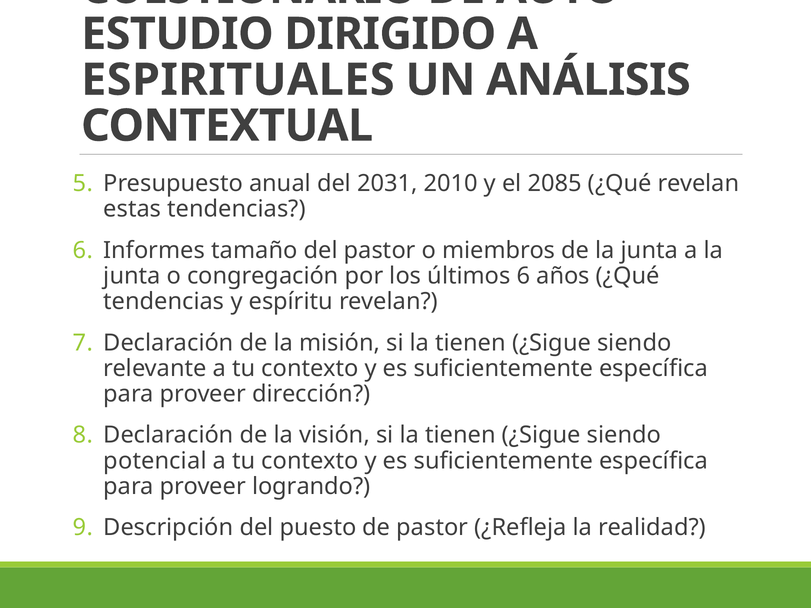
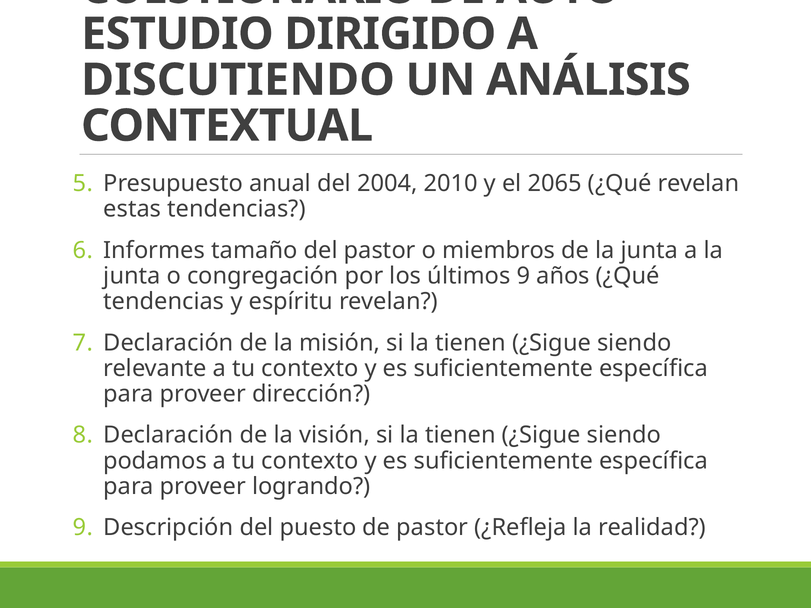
ESPIRITUALES: ESPIRITUALES -> DISCUTIENDO
2031: 2031 -> 2004
2085: 2085 -> 2065
últimos 6: 6 -> 9
potencial: potencial -> podamos
